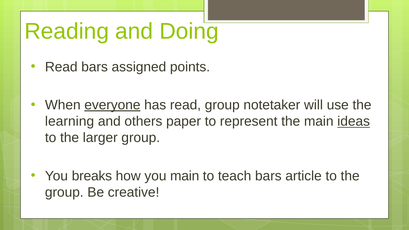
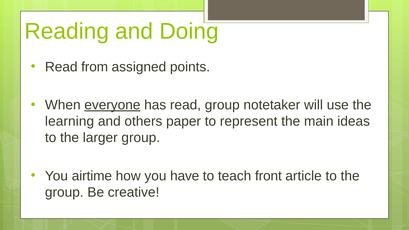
Read bars: bars -> from
ideas underline: present -> none
breaks: breaks -> airtime
you main: main -> have
teach bars: bars -> front
